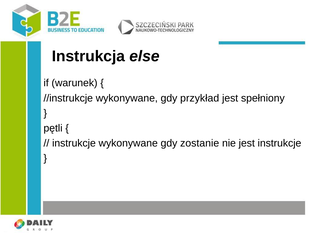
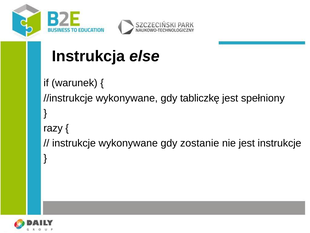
przykład: przykład -> tabliczkę
pętli: pętli -> razy
